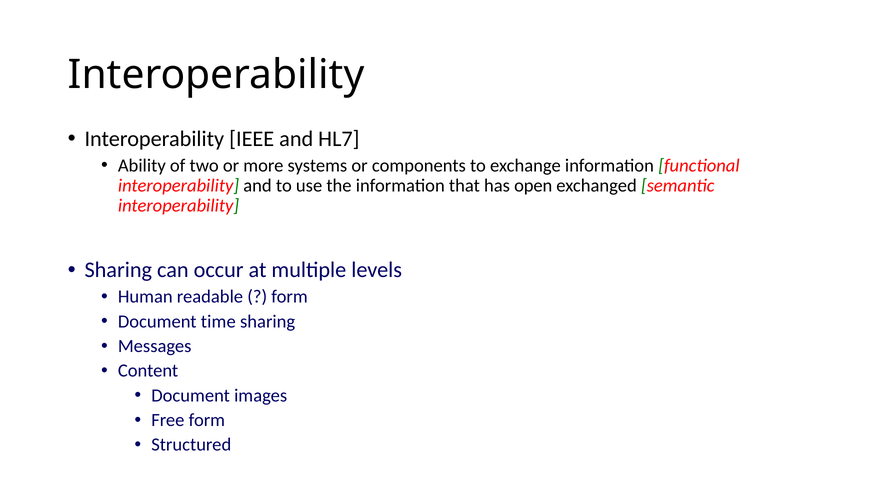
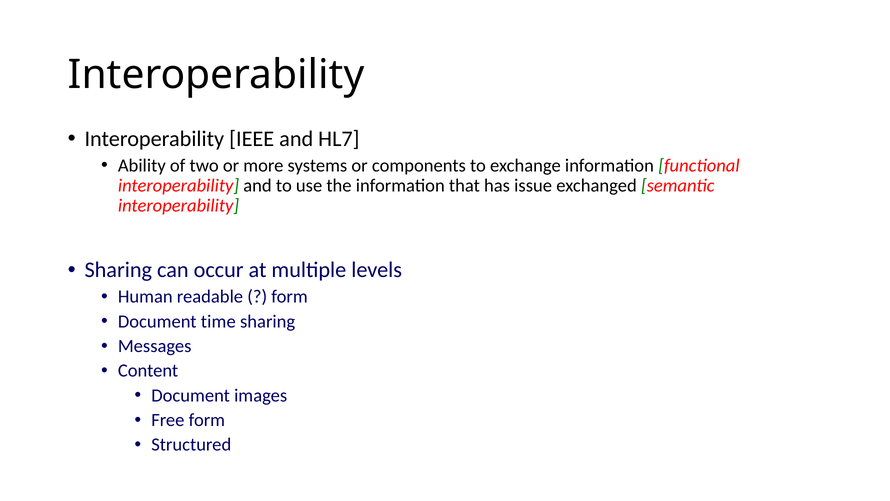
open: open -> issue
